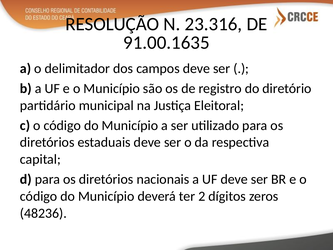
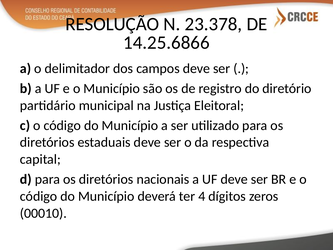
23.316: 23.316 -> 23.378
91.00.1635: 91.00.1635 -> 14.25.6866
2: 2 -> 4
48236: 48236 -> 00010
